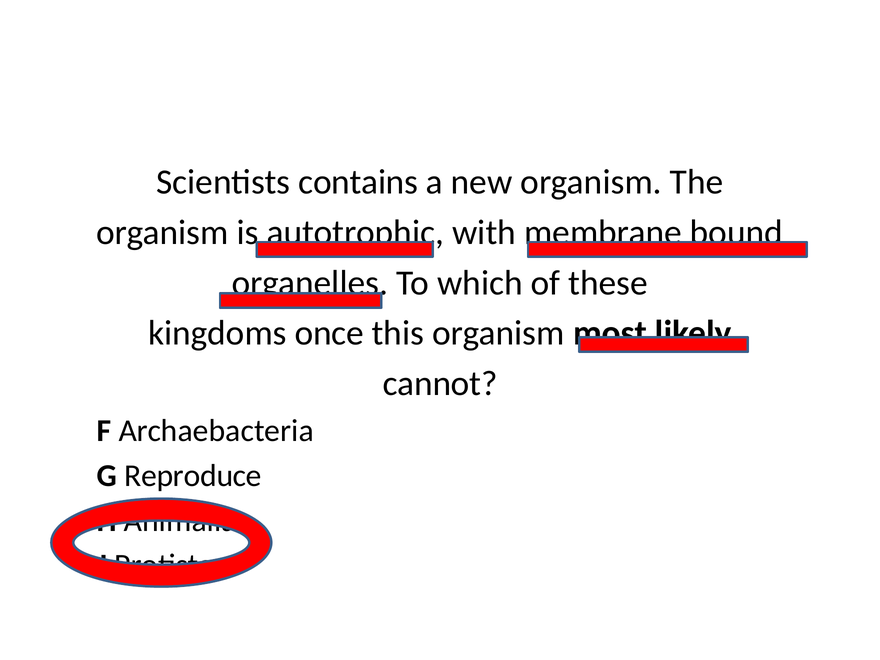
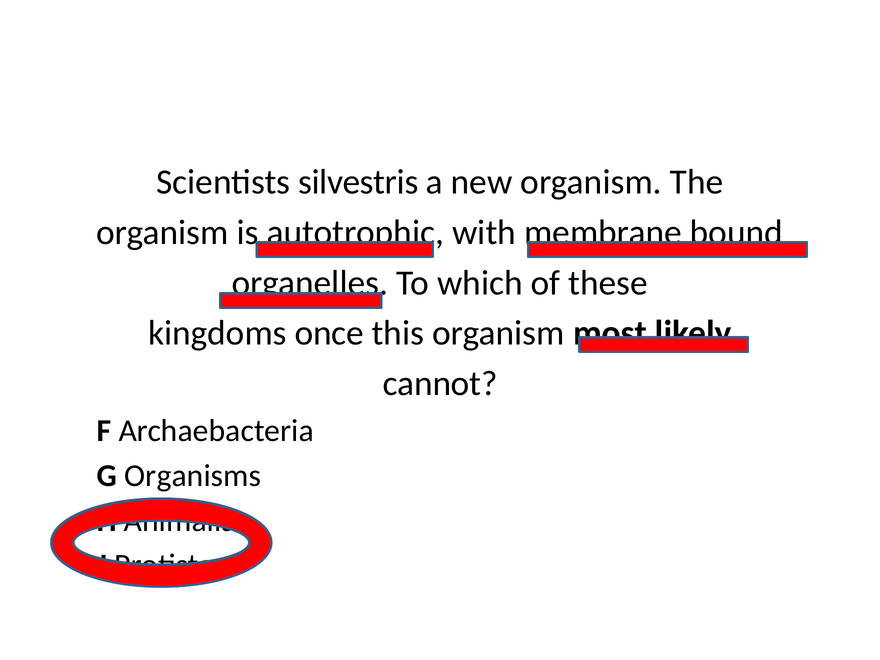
contains: contains -> silvestris
Reproduce: Reproduce -> Organisms
